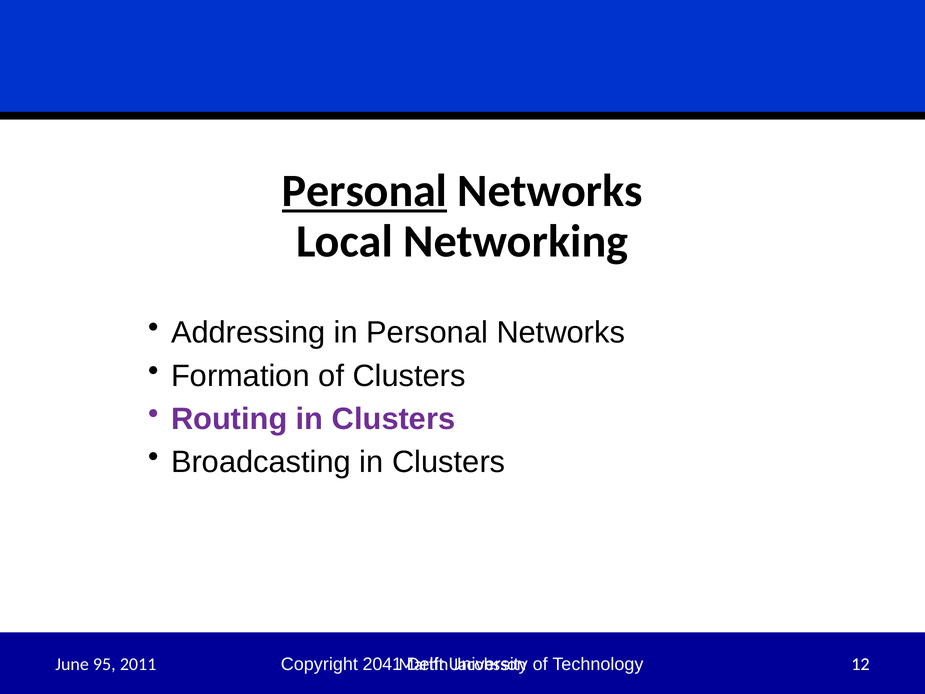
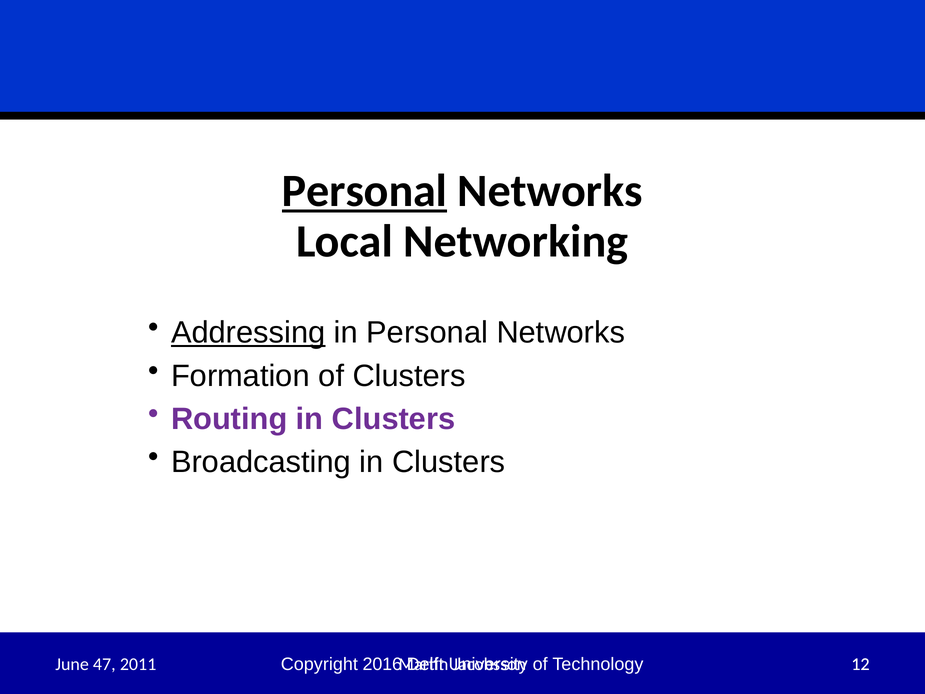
Addressing underline: none -> present
2041: 2041 -> 2016
95: 95 -> 47
